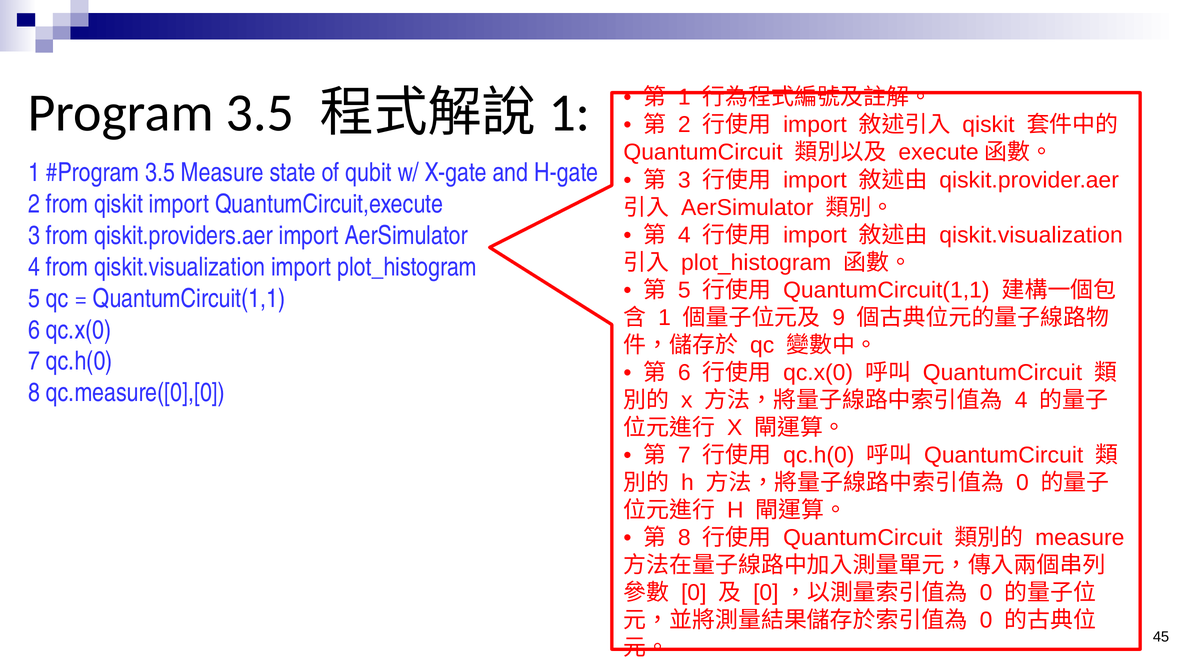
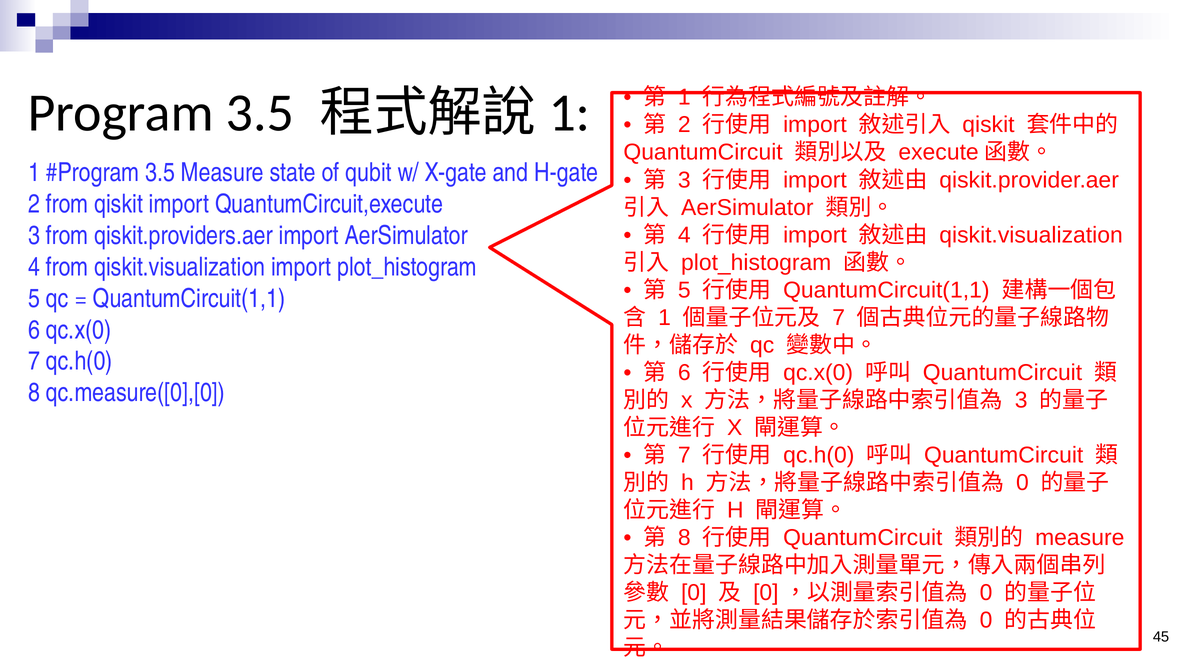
9 at (839, 317): 9 -> 7
4 at (1021, 400): 4 -> 3
